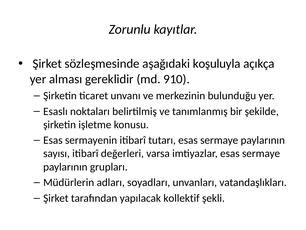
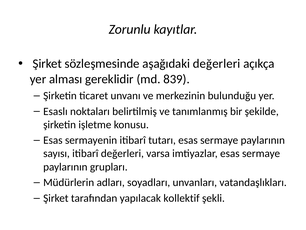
aşağıdaki koşuluyla: koşuluyla -> değerleri
910: 910 -> 839
